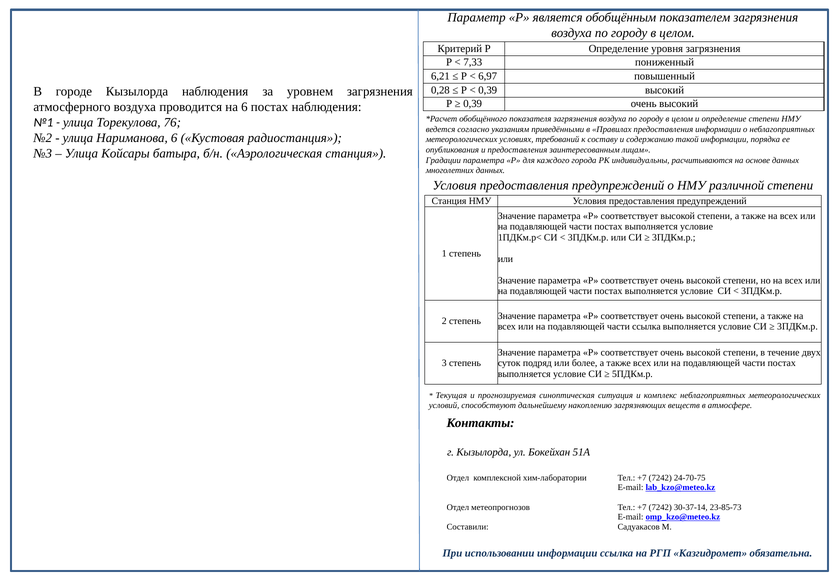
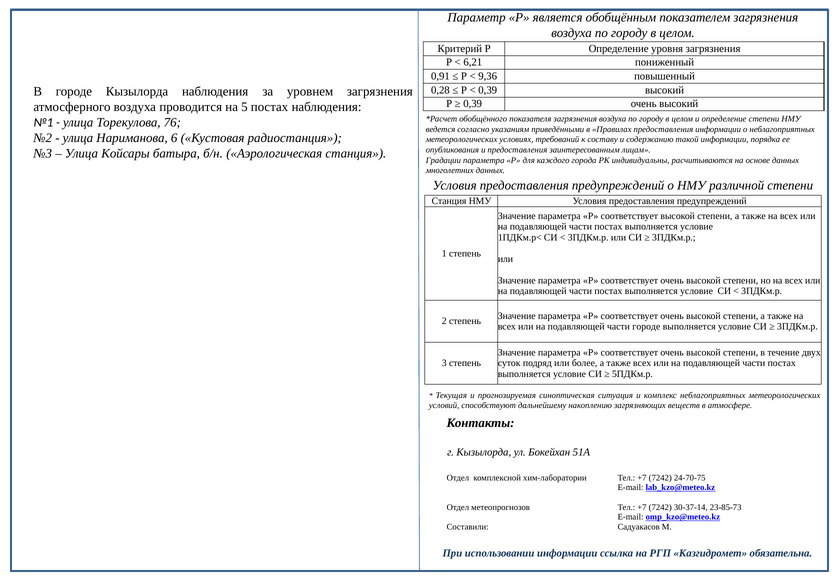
7,33: 7,33 -> 6,21
6,21: 6,21 -> 0,91
6,97: 6,97 -> 9,36
на 6: 6 -> 5
части ссылка: ссылка -> городе
